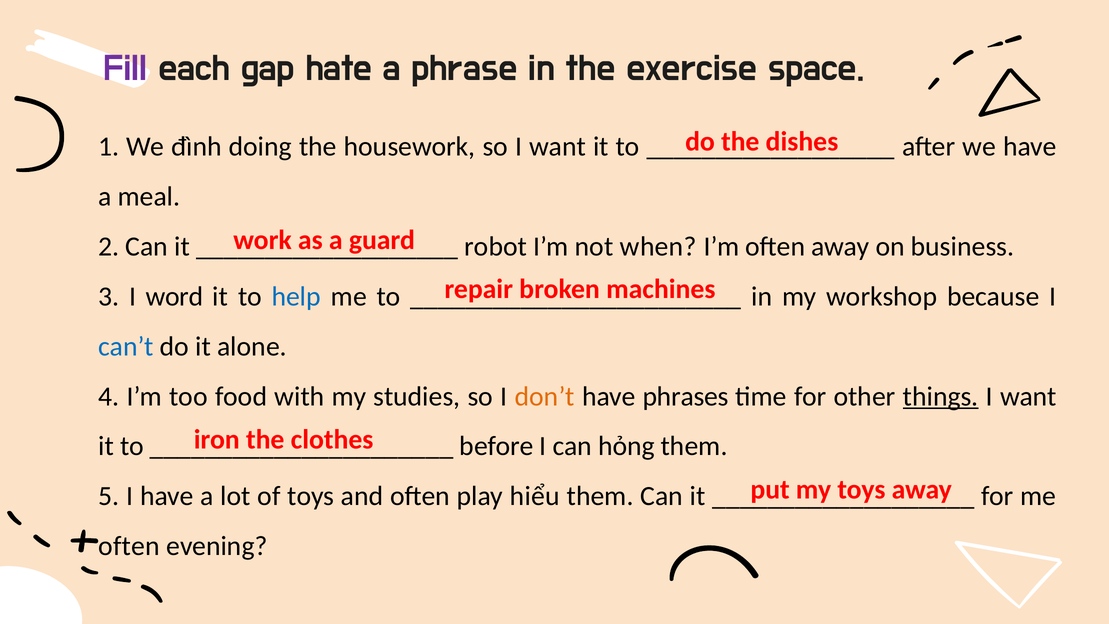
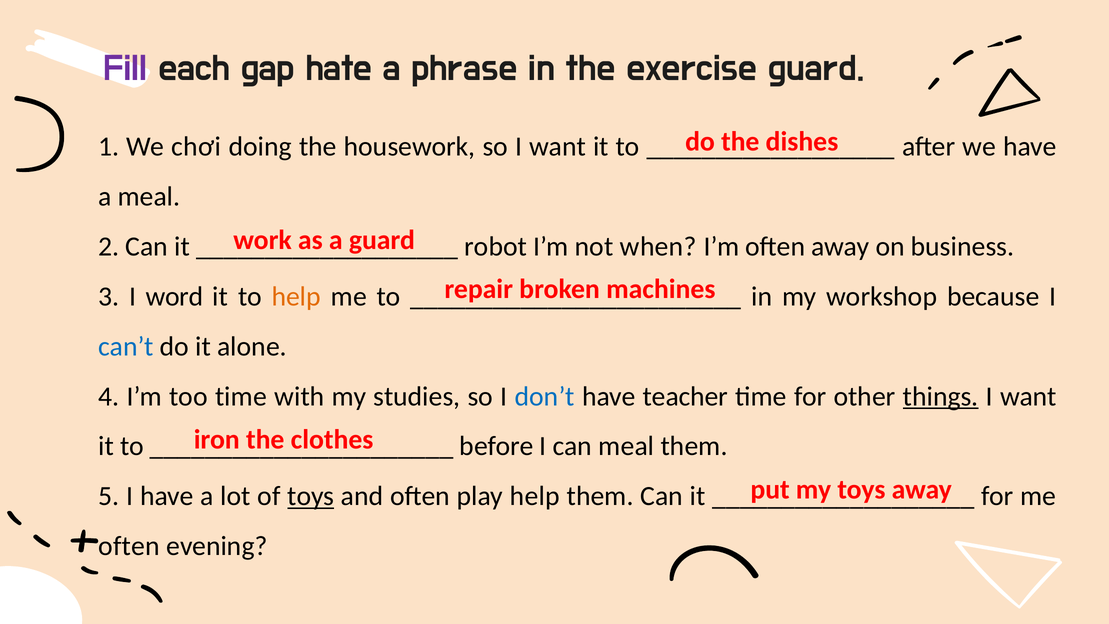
exercise space: space -> guard
đình: đình -> chơi
help at (296, 296) colour: blue -> orange
too food: food -> time
don’t colour: orange -> blue
phrases: phrases -> teacher
can hỏng: hỏng -> meal
toys at (311, 496) underline: none -> present
play hiểu: hiểu -> help
